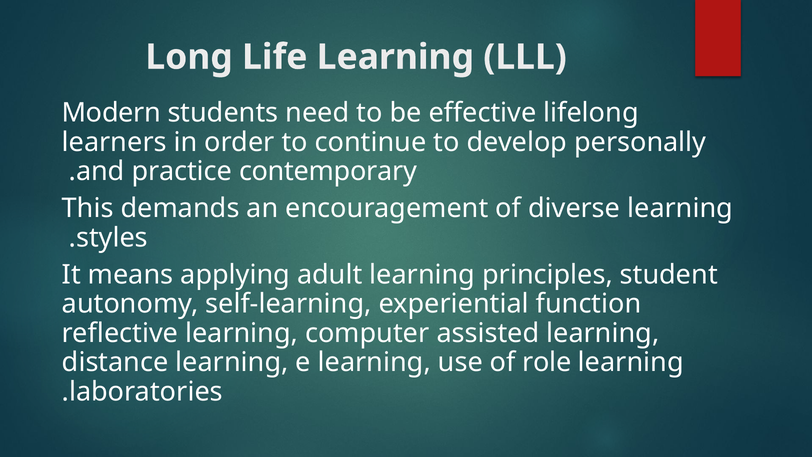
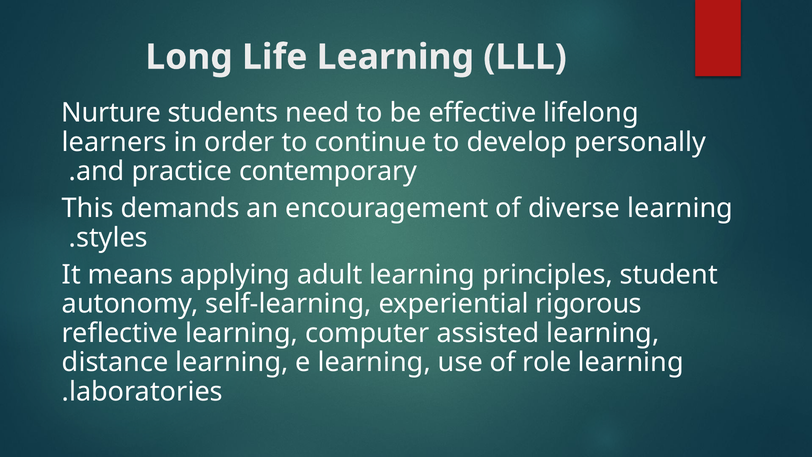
Modern: Modern -> Nurture
function: function -> rigorous
